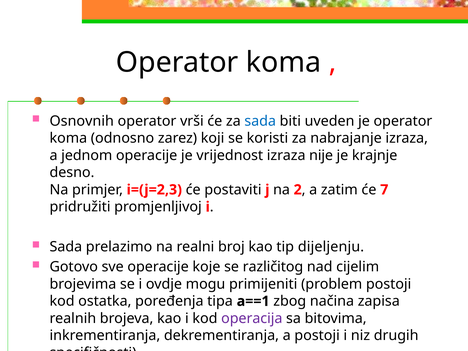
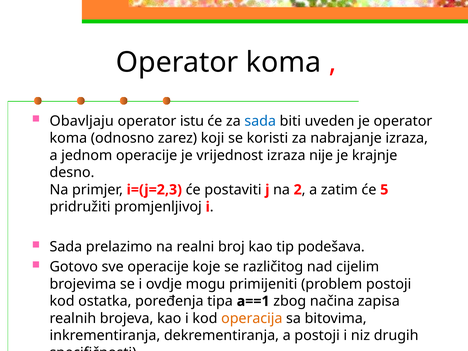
Osnovnih: Osnovnih -> Obavljaju
vrši: vrši -> istu
7: 7 -> 5
dijeljenju: dijeljenju -> podešava
operacija colour: purple -> orange
